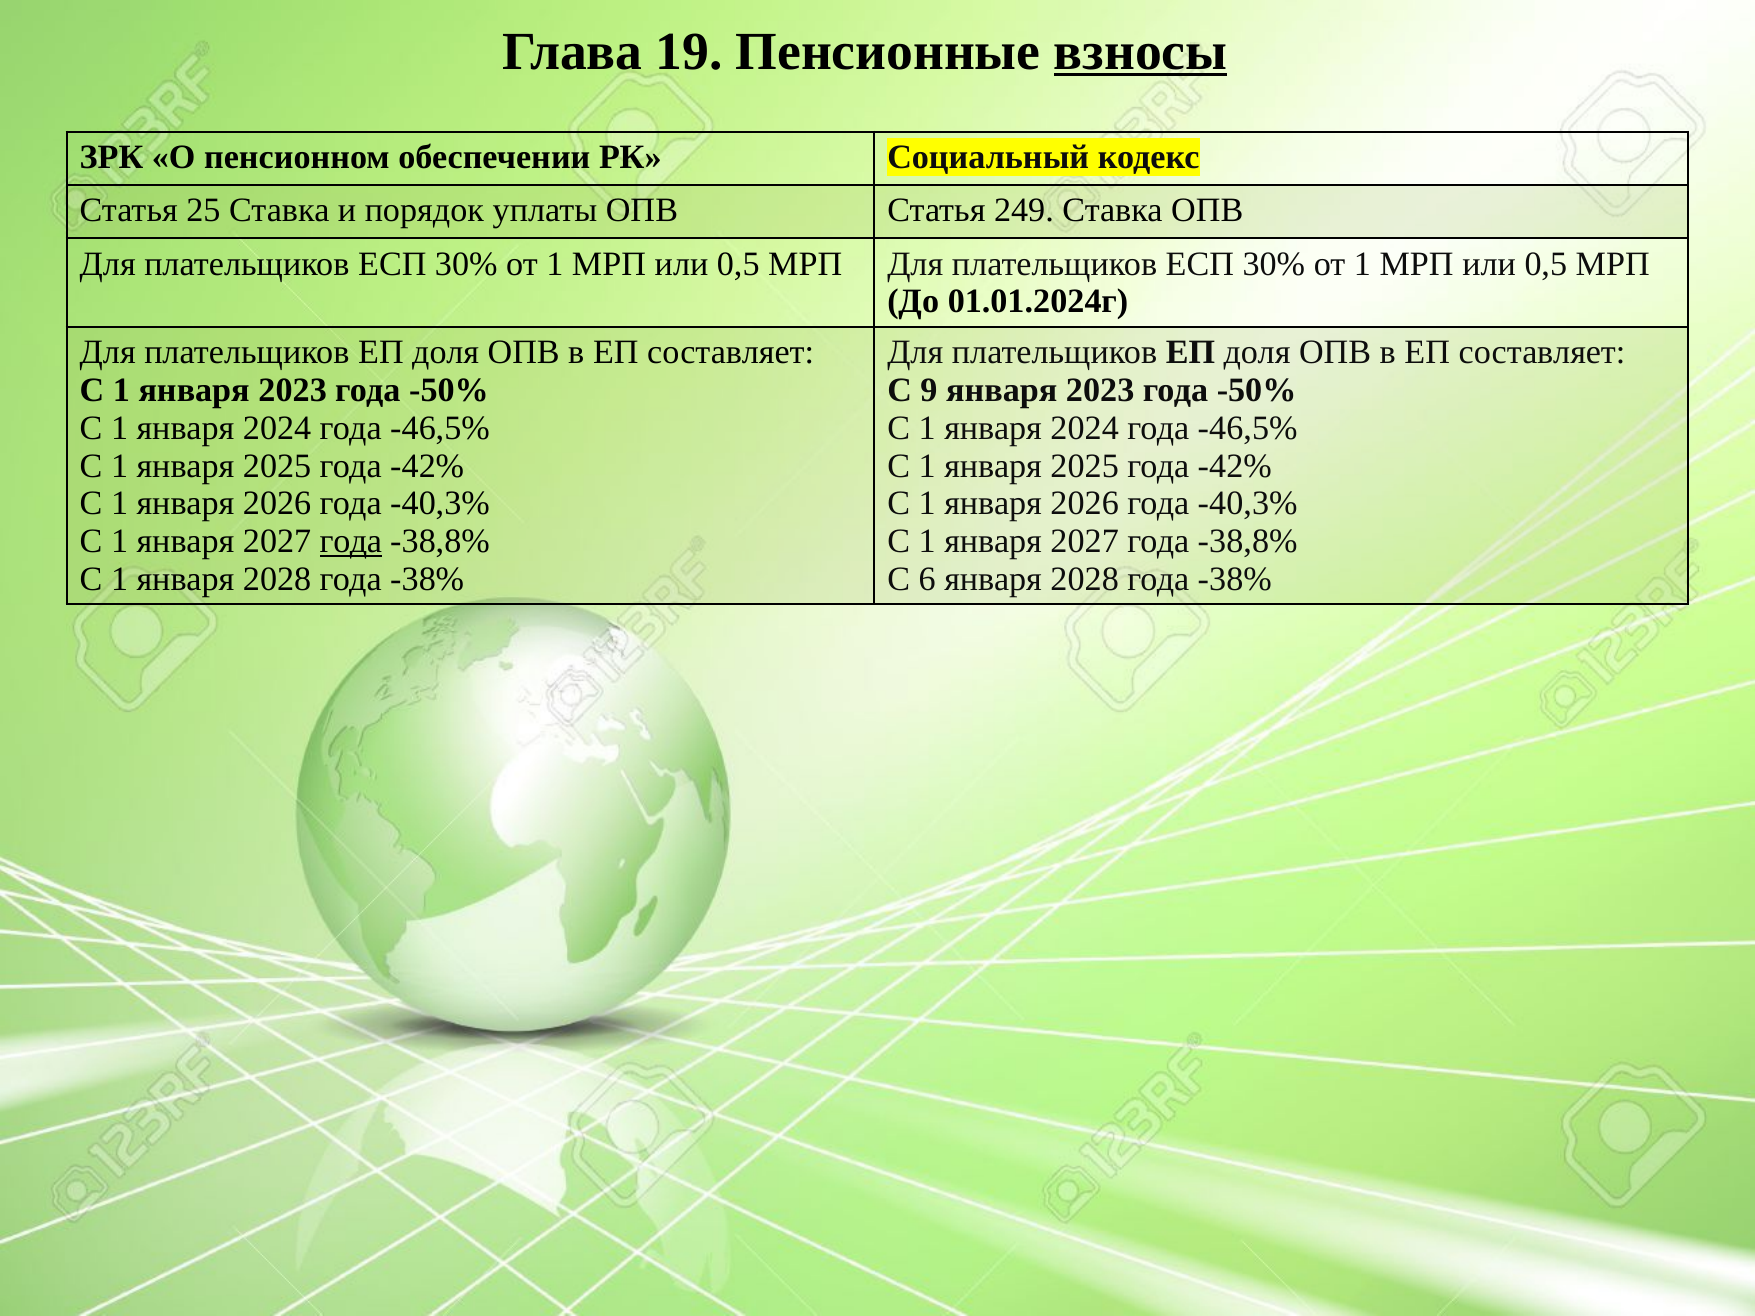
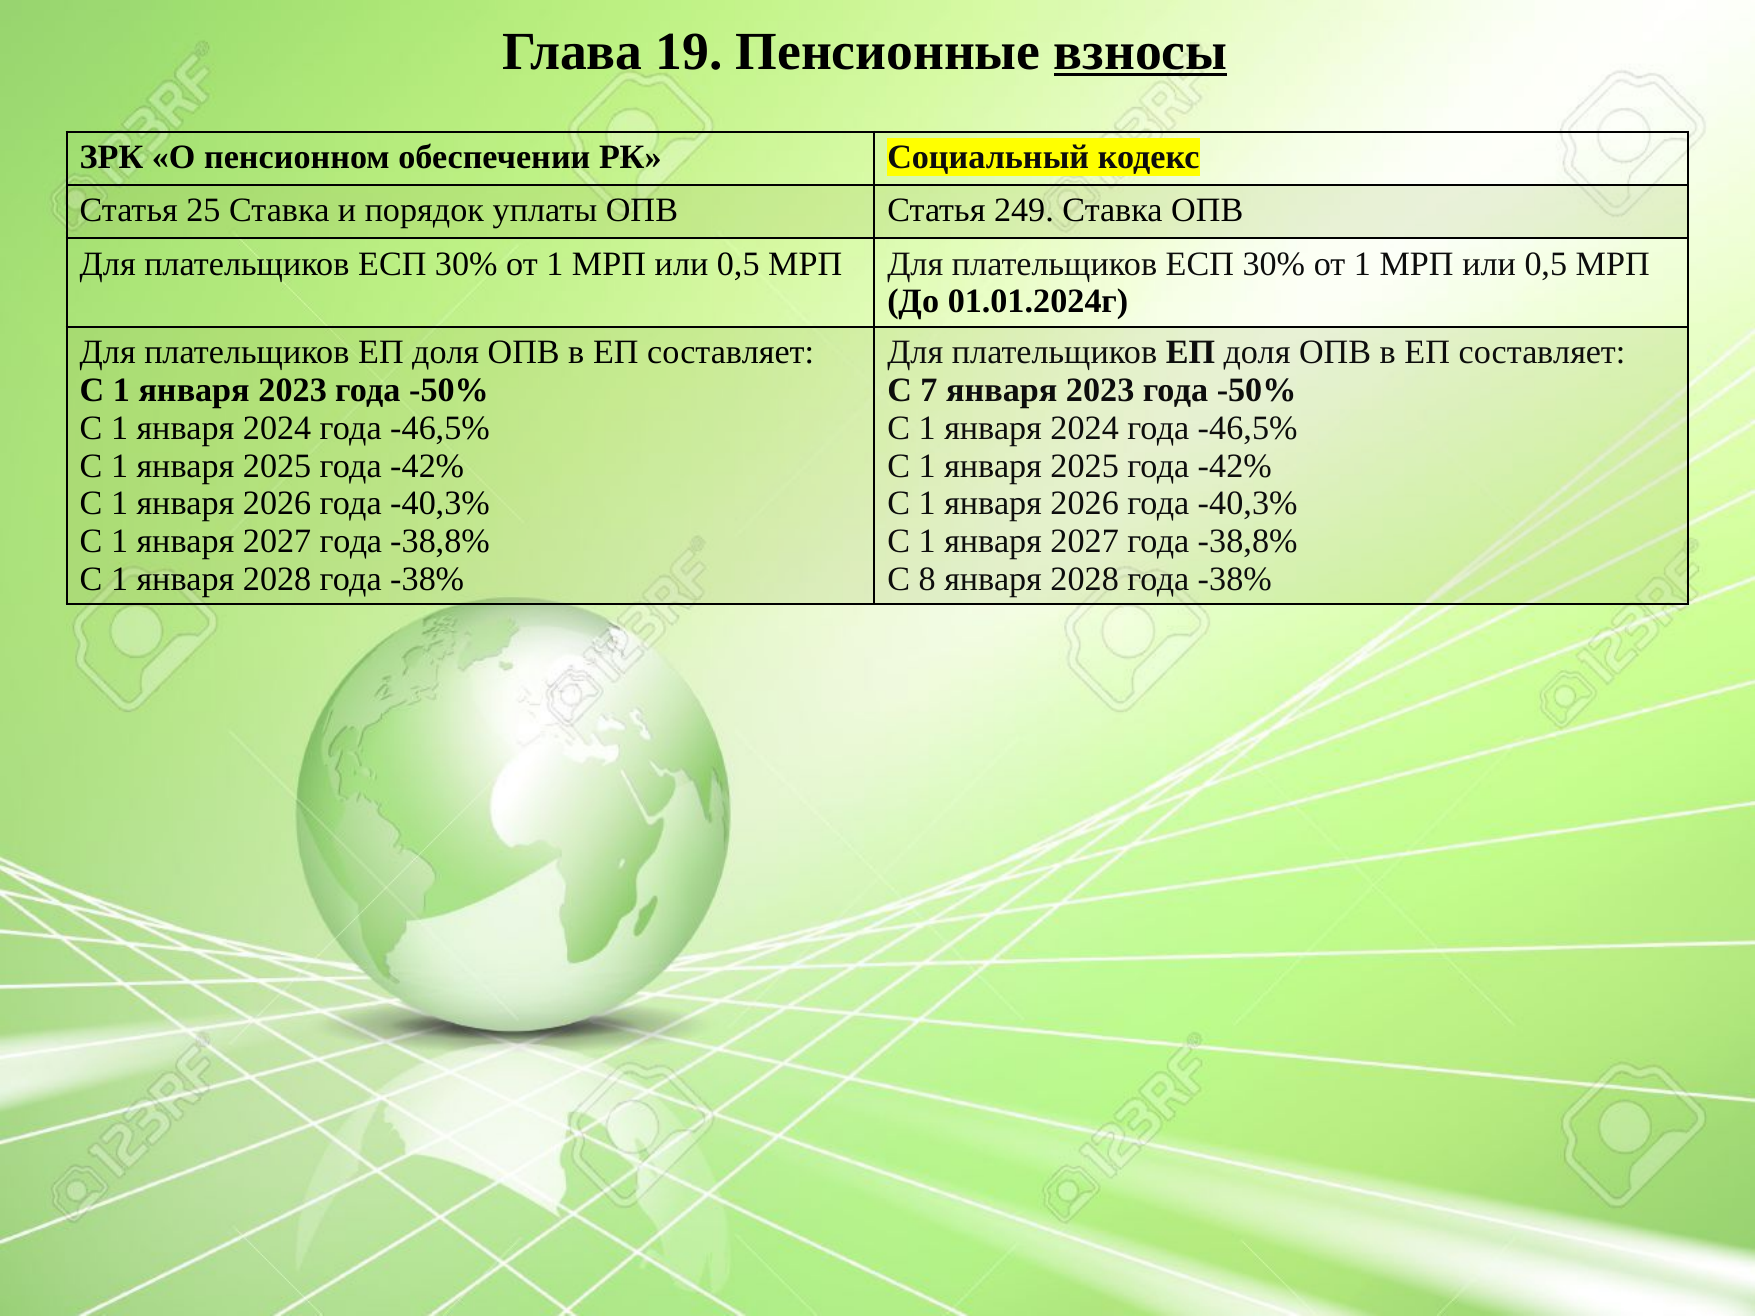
9: 9 -> 7
года at (351, 541) underline: present -> none
6: 6 -> 8
